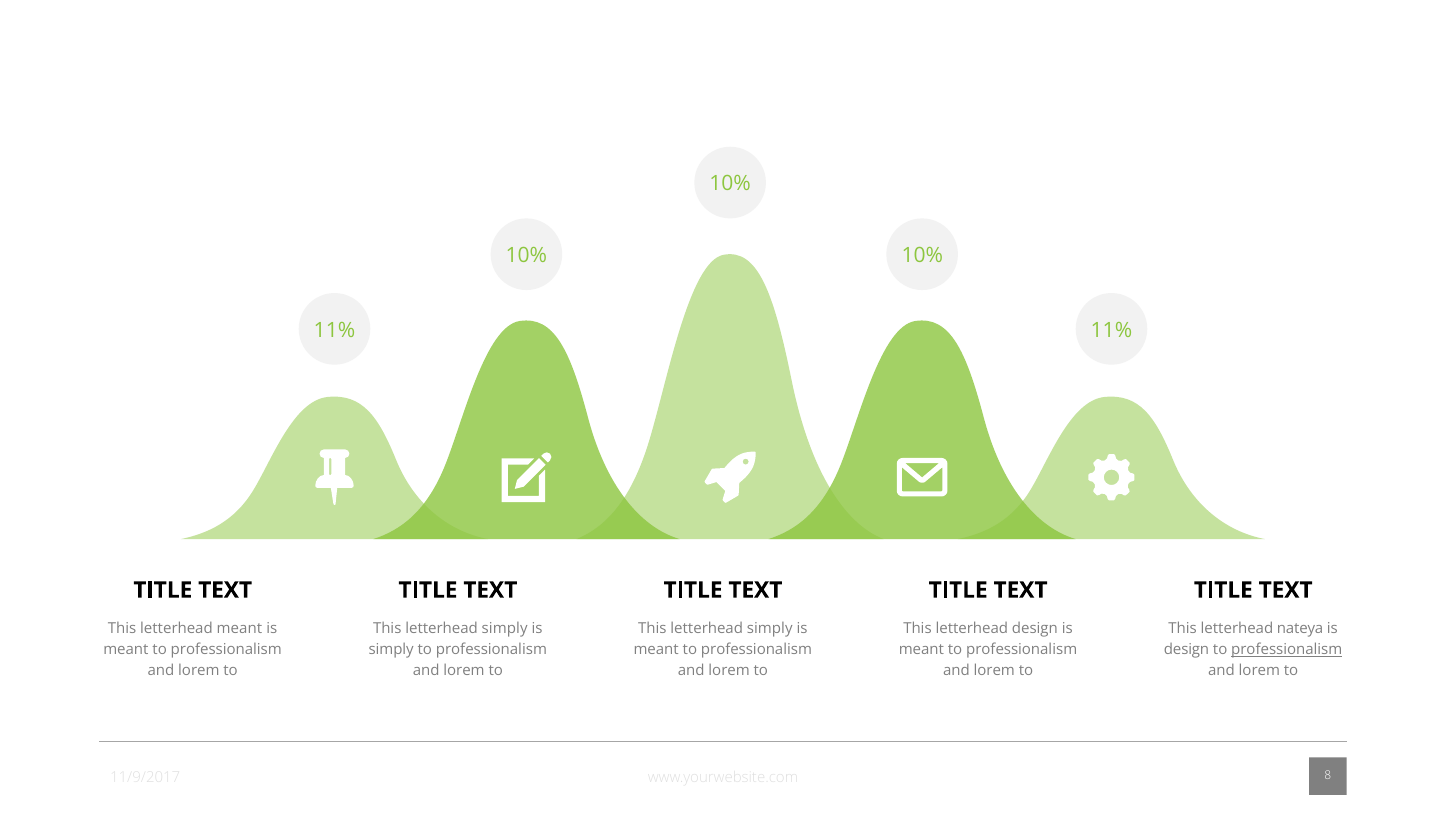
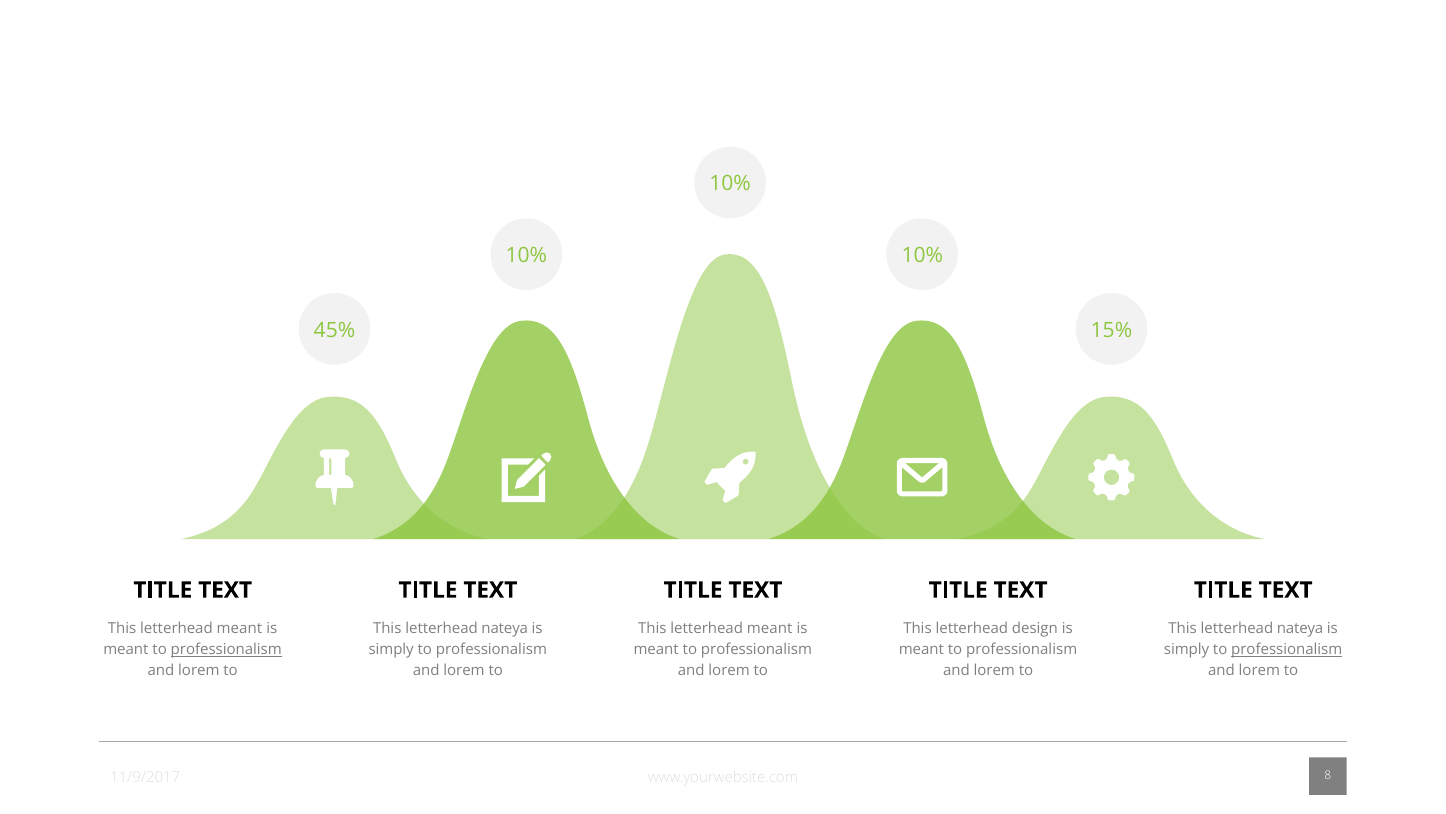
11% at (334, 330): 11% -> 45%
11% at (1111, 330): 11% -> 15%
simply at (505, 628): simply -> nateya
simply at (770, 628): simply -> meant
professionalism at (226, 649) underline: none -> present
design at (1187, 649): design -> simply
